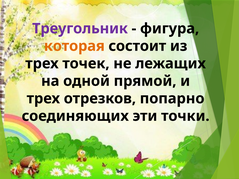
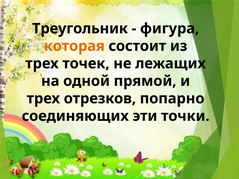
Треугольник colour: purple -> black
